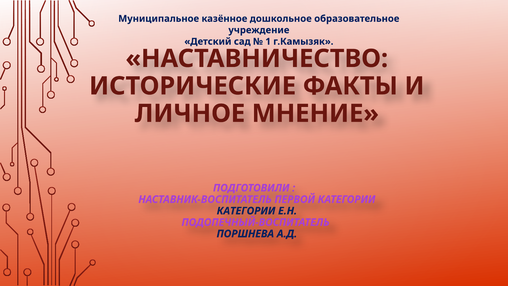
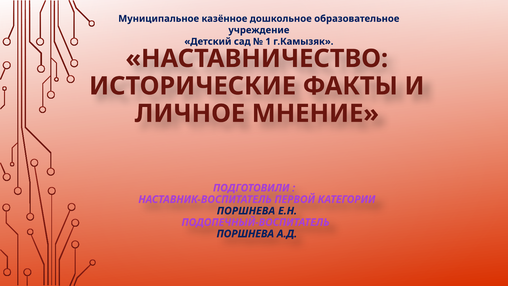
КАТЕГОРИИ at (246, 211): КАТЕГОРИИ -> ПОРШНЕВА
